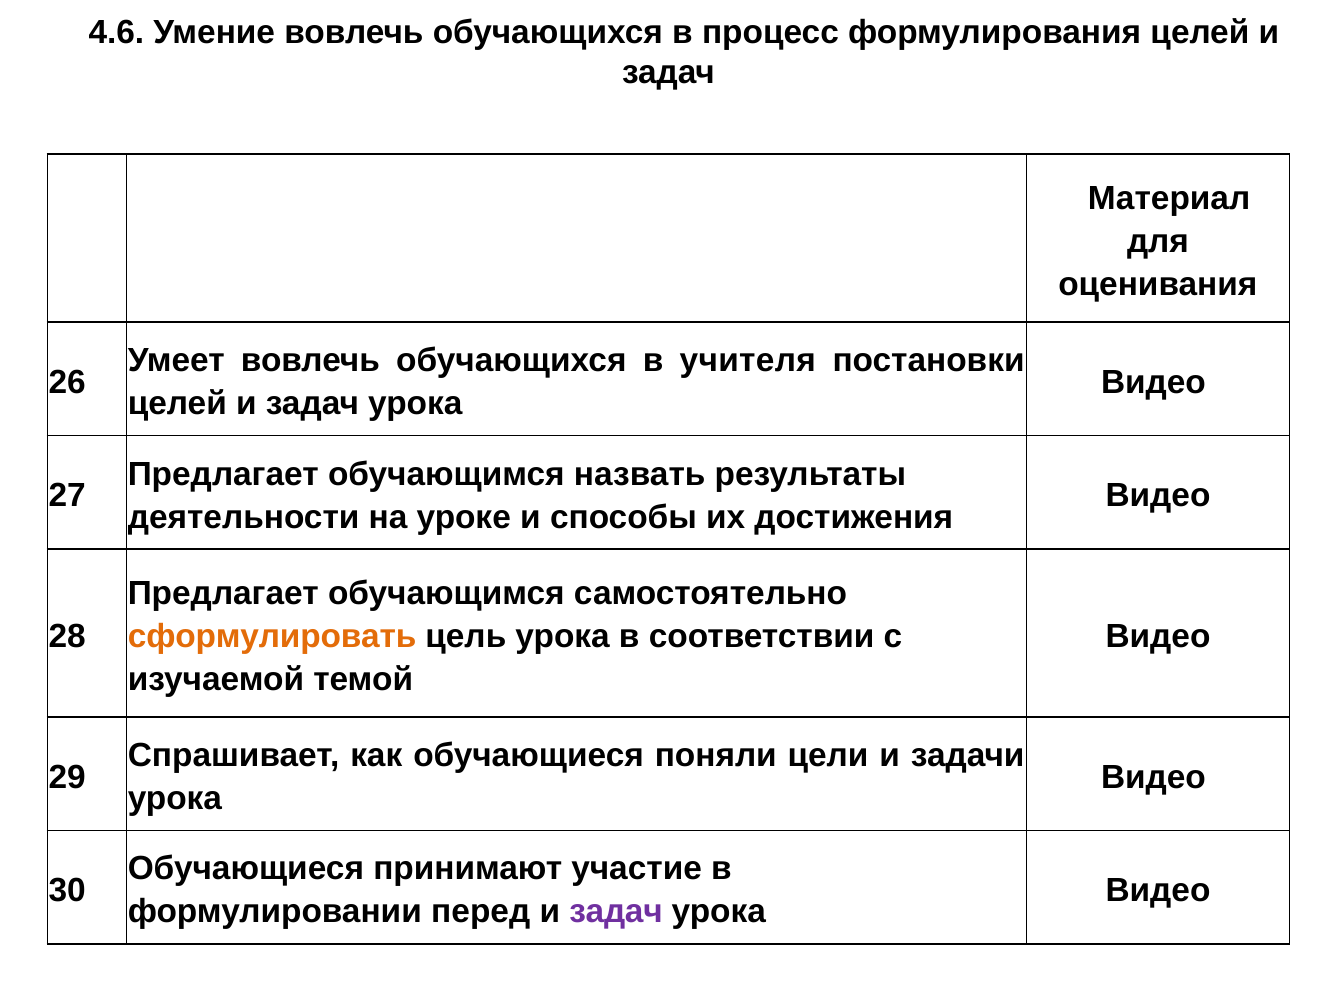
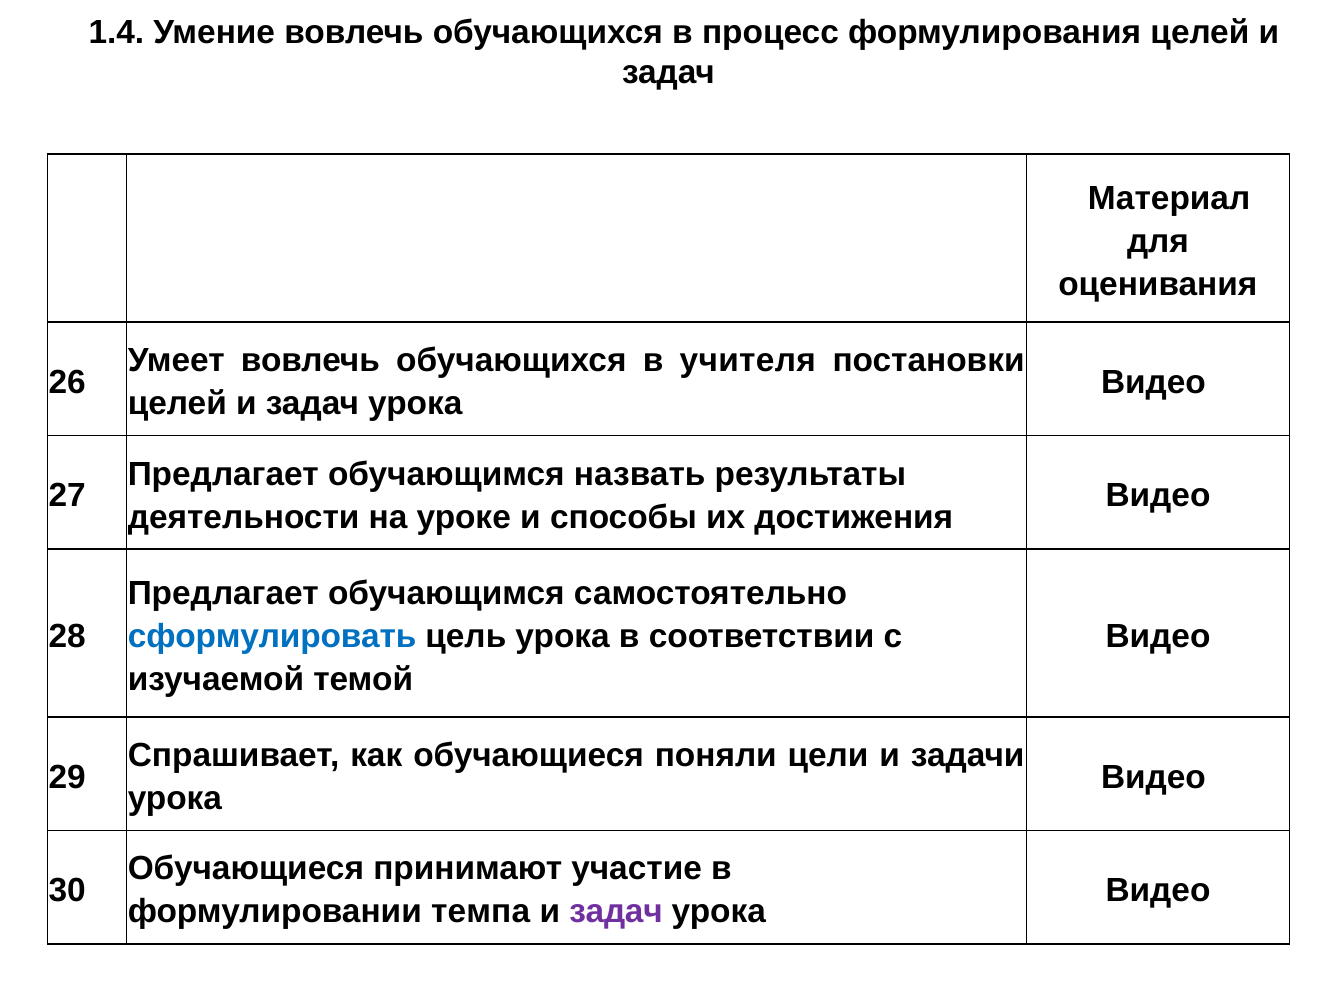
4.6: 4.6 -> 1.4
сформулировать colour: orange -> blue
перед: перед -> темпа
